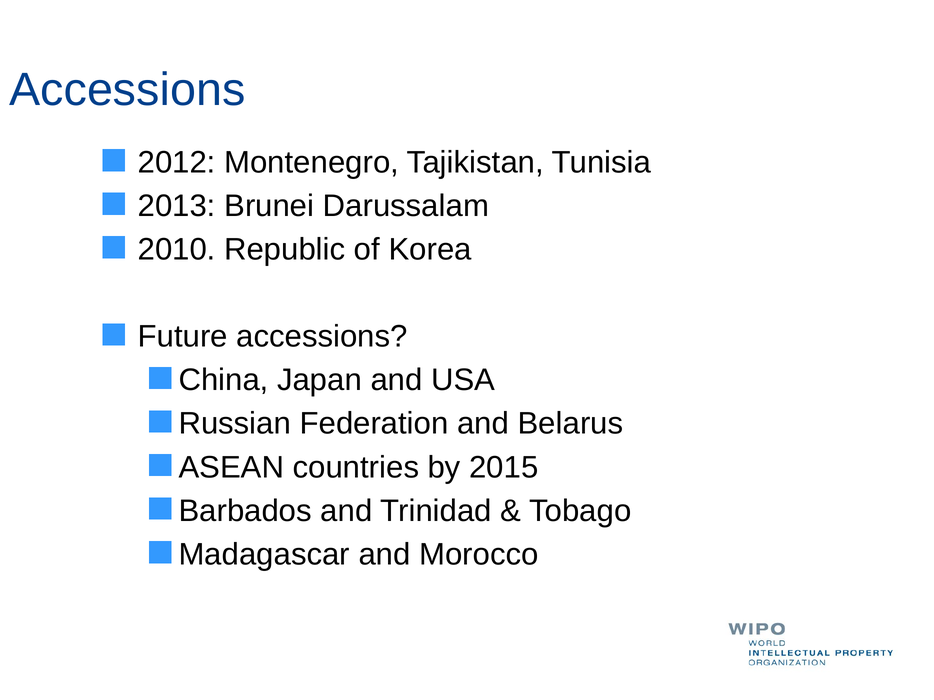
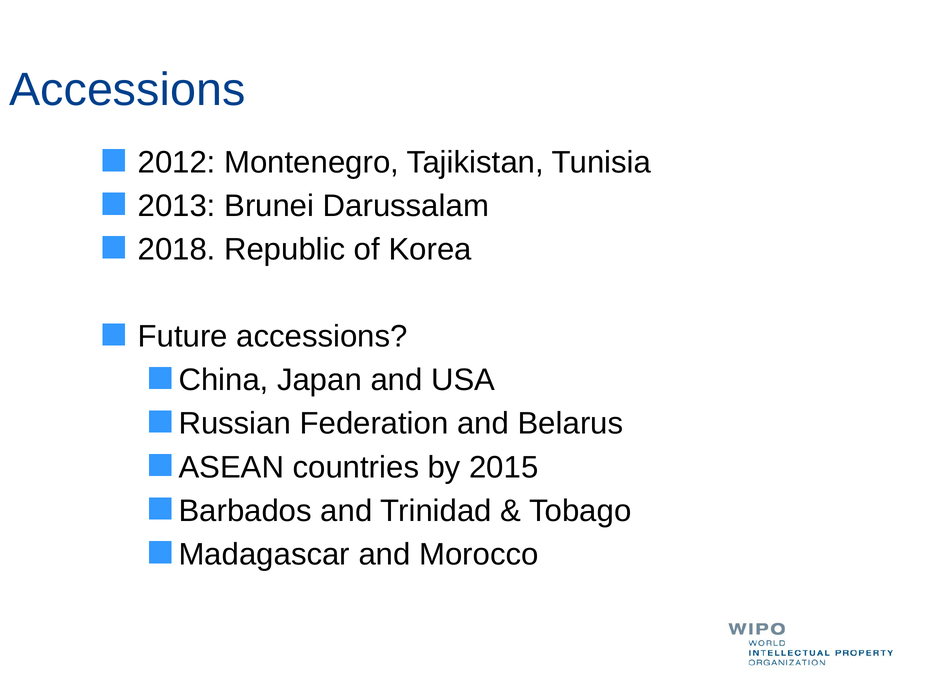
2010: 2010 -> 2018
